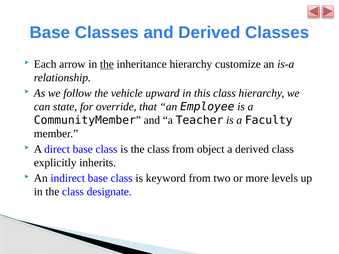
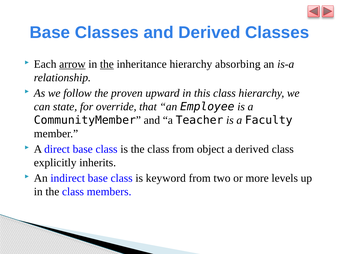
arrow underline: none -> present
customize: customize -> absorbing
vehicle: vehicle -> proven
designate: designate -> members
